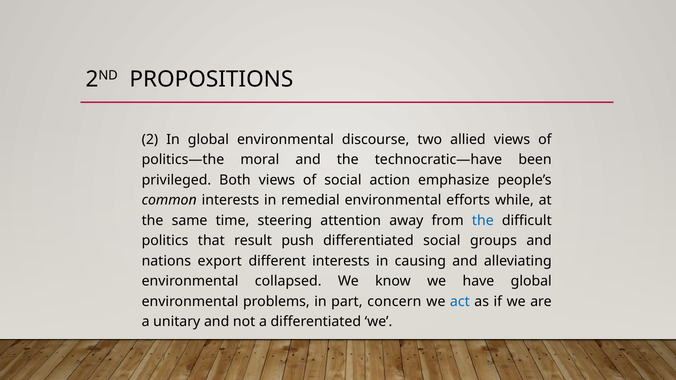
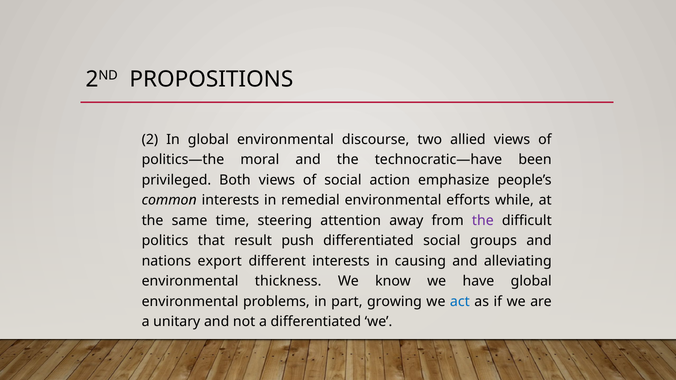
the at (483, 221) colour: blue -> purple
collapsed: collapsed -> thickness
concern: concern -> growing
